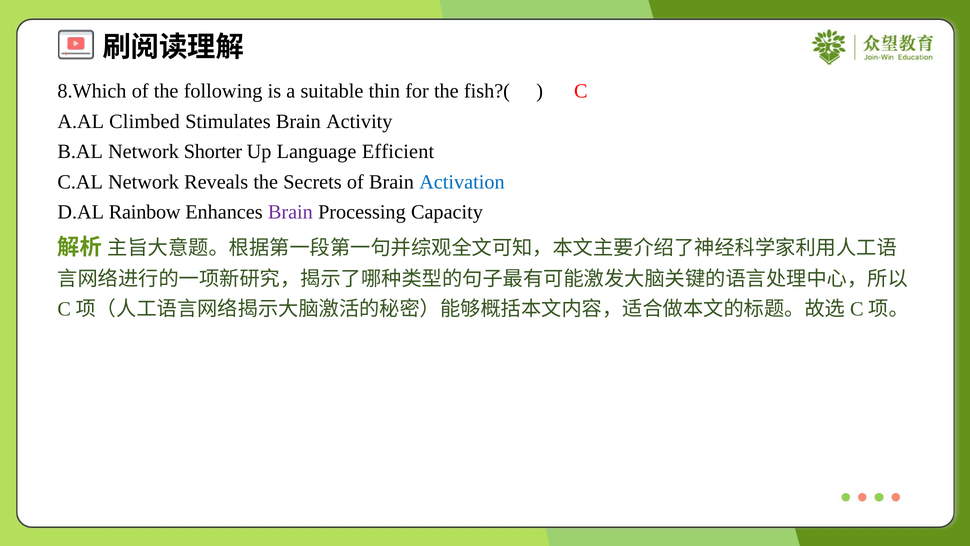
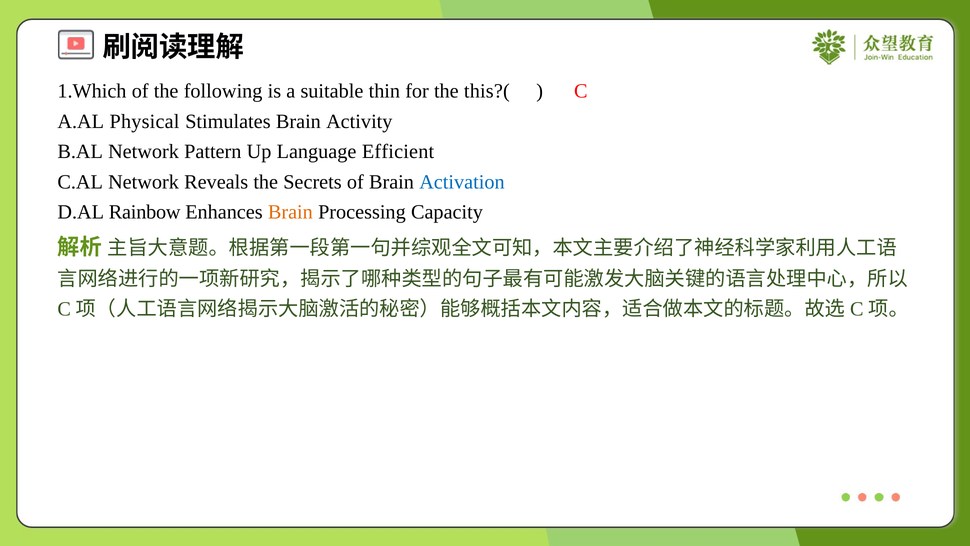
8.Which: 8.Which -> 1.Which
fish?(: fish?( -> this?(
Climbed: Climbed -> Physical
Shorter: Shorter -> Pattern
Brain at (290, 212) colour: purple -> orange
